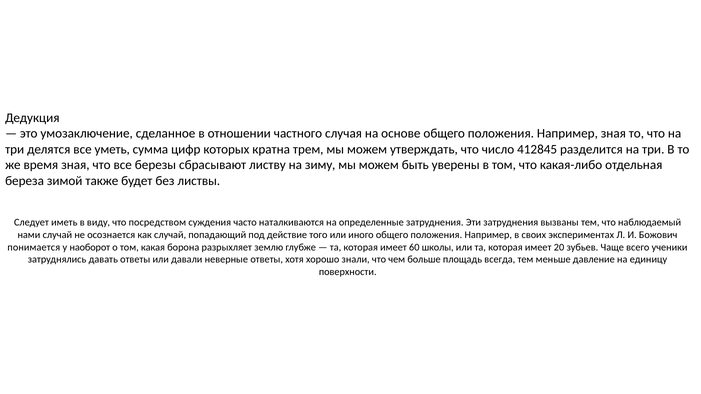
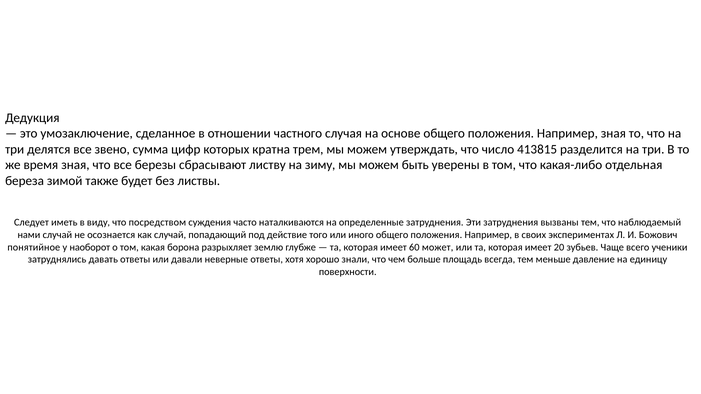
уметь: уметь -> звено
412845: 412845 -> 413815
понимается: понимается -> понятийное
школы: школы -> может
